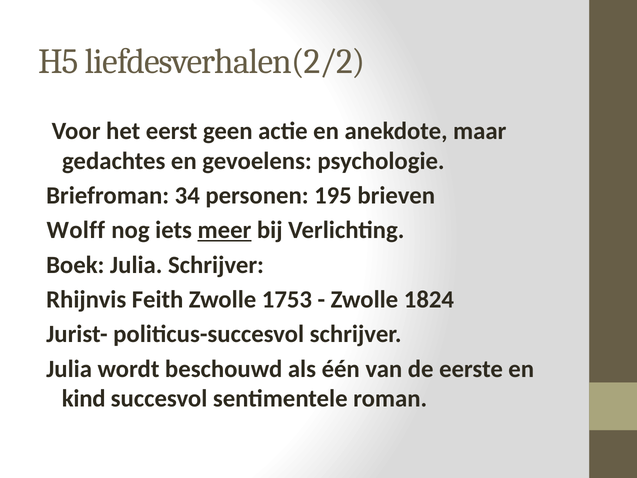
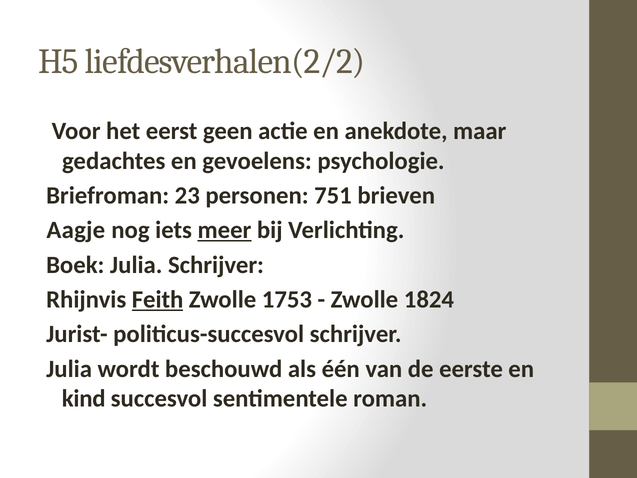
34: 34 -> 23
195: 195 -> 751
Wolff: Wolff -> Aagje
Feith underline: none -> present
